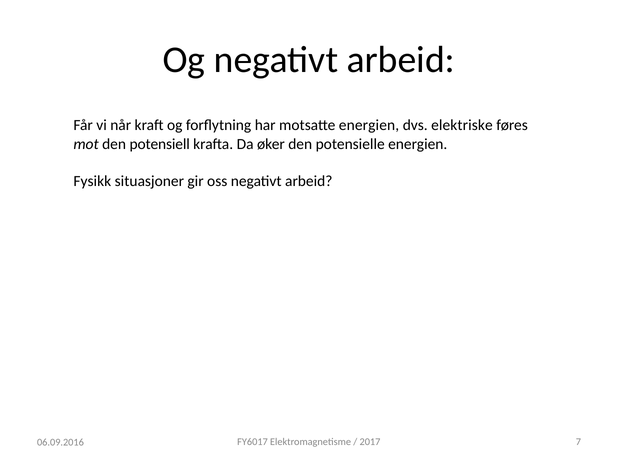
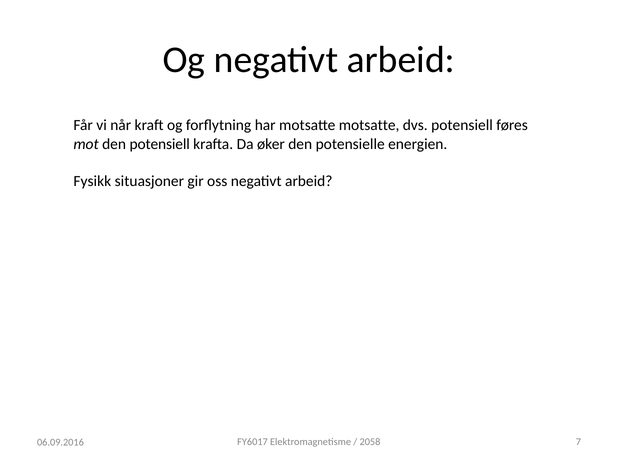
motsatte energien: energien -> motsatte
dvs elektriske: elektriske -> potensiell
2017: 2017 -> 2058
